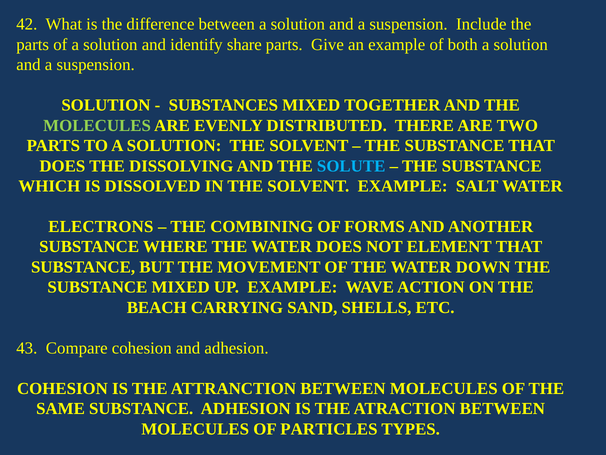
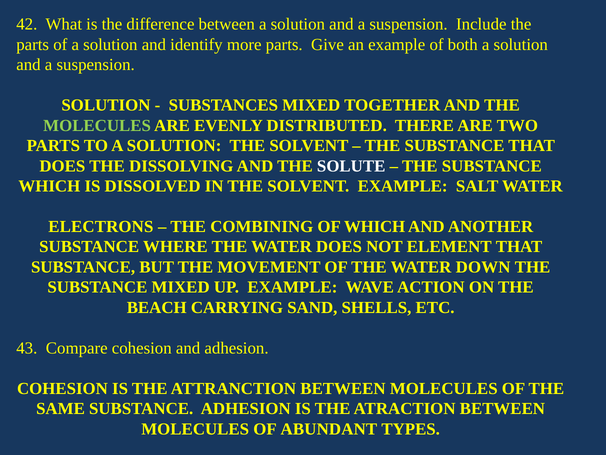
share: share -> more
SOLUTE colour: light blue -> white
OF FORMS: FORMS -> WHICH
PARTICLES: PARTICLES -> ABUNDANT
